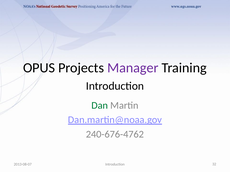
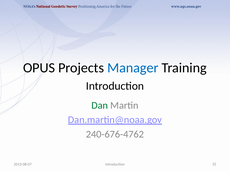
Manager colour: purple -> blue
